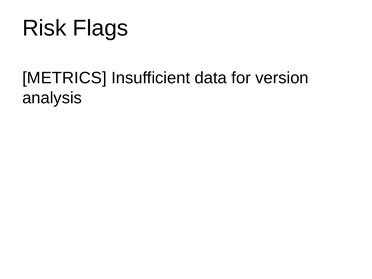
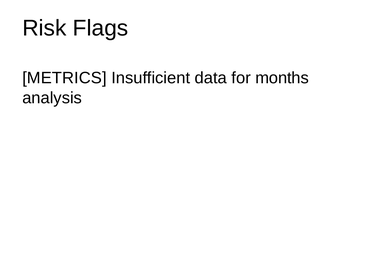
version: version -> months
